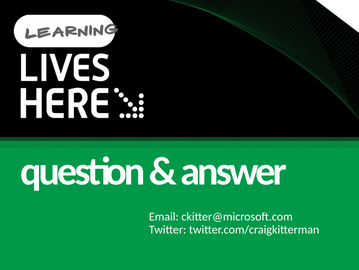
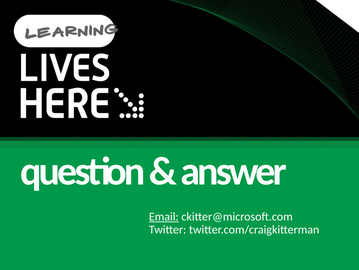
Email underline: none -> present
